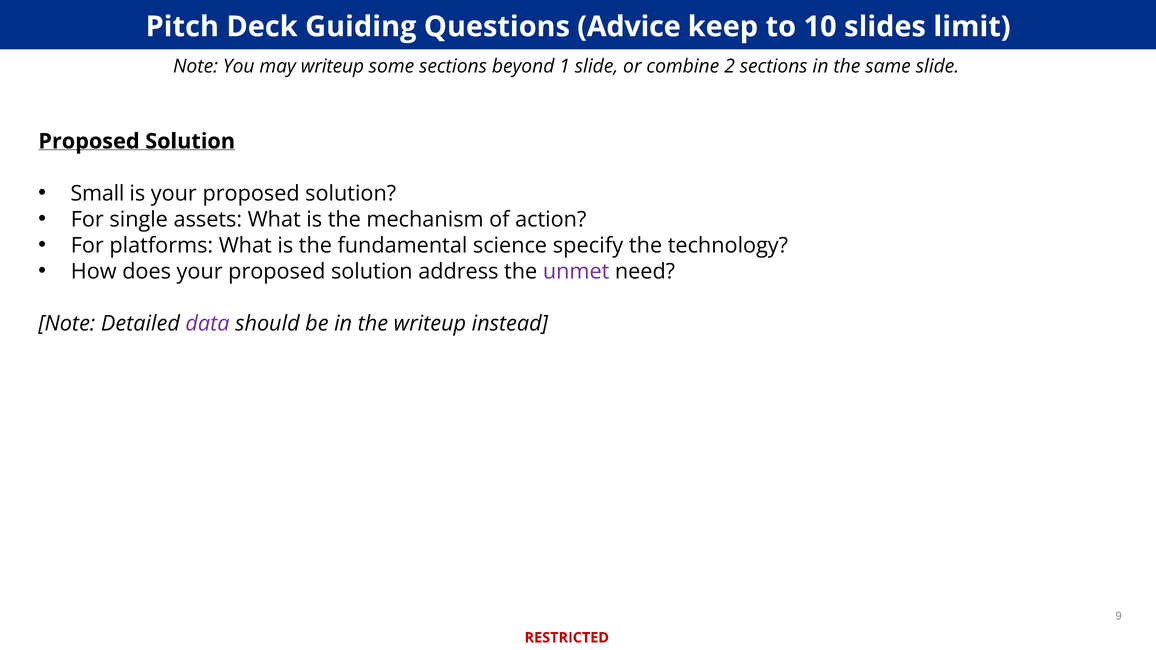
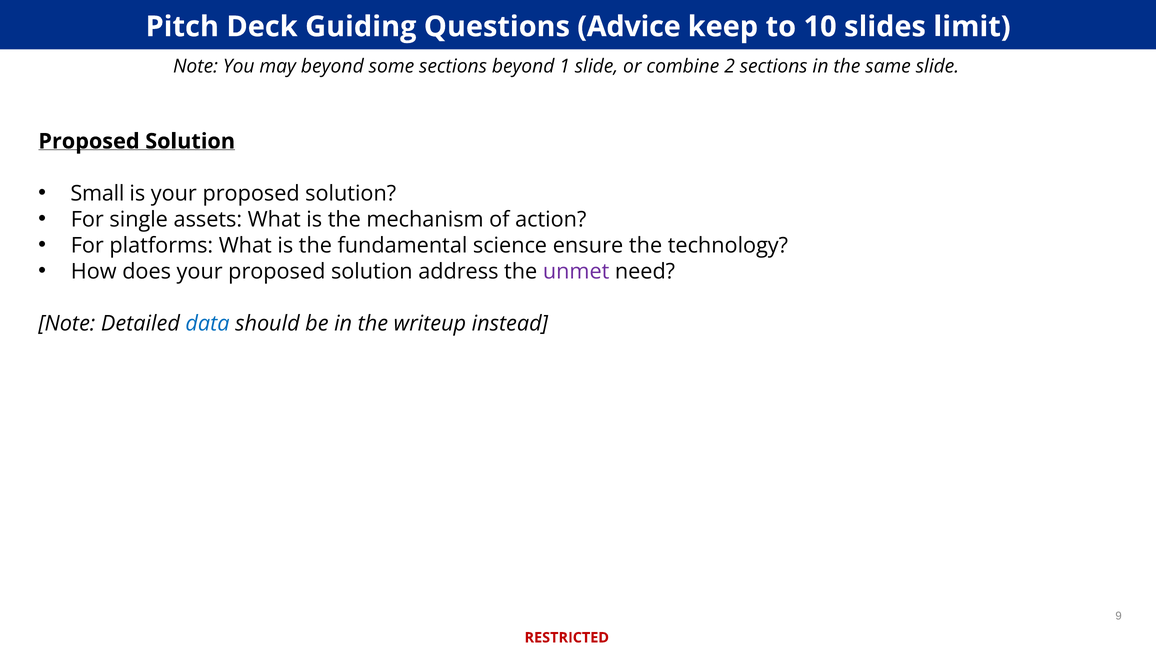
may writeup: writeup -> beyond
specify: specify -> ensure
data colour: purple -> blue
